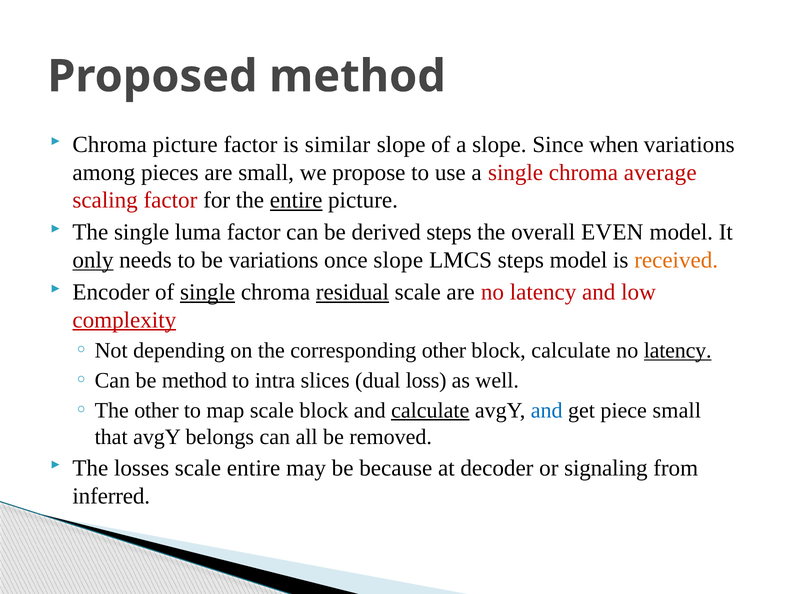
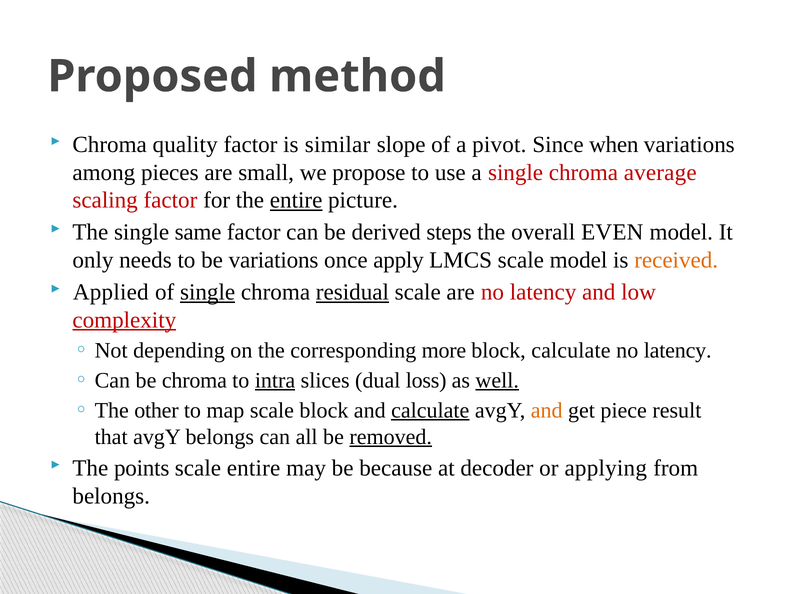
Chroma picture: picture -> quality
a slope: slope -> pivot
luma: luma -> same
only underline: present -> none
once slope: slope -> apply
LMCS steps: steps -> scale
Encoder: Encoder -> Applied
corresponding other: other -> more
latency at (678, 350) underline: present -> none
be method: method -> chroma
intra underline: none -> present
well underline: none -> present
and at (547, 410) colour: blue -> orange
piece small: small -> result
removed underline: none -> present
losses: losses -> points
signaling: signaling -> applying
inferred at (111, 496): inferred -> belongs
